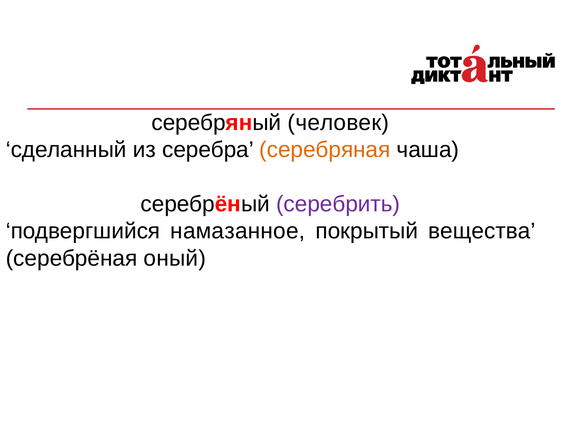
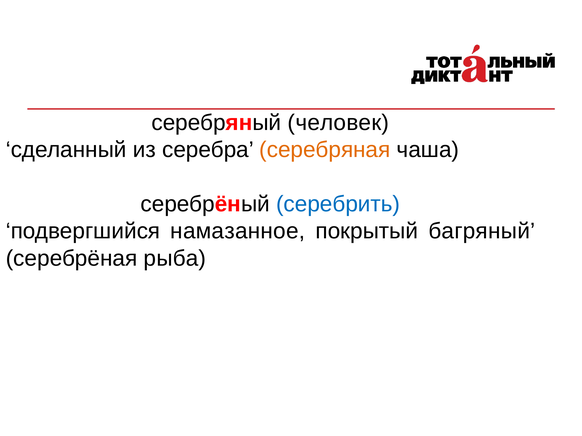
серебрить colour: purple -> blue
вещества: вещества -> багряный
оный: оный -> рыба
